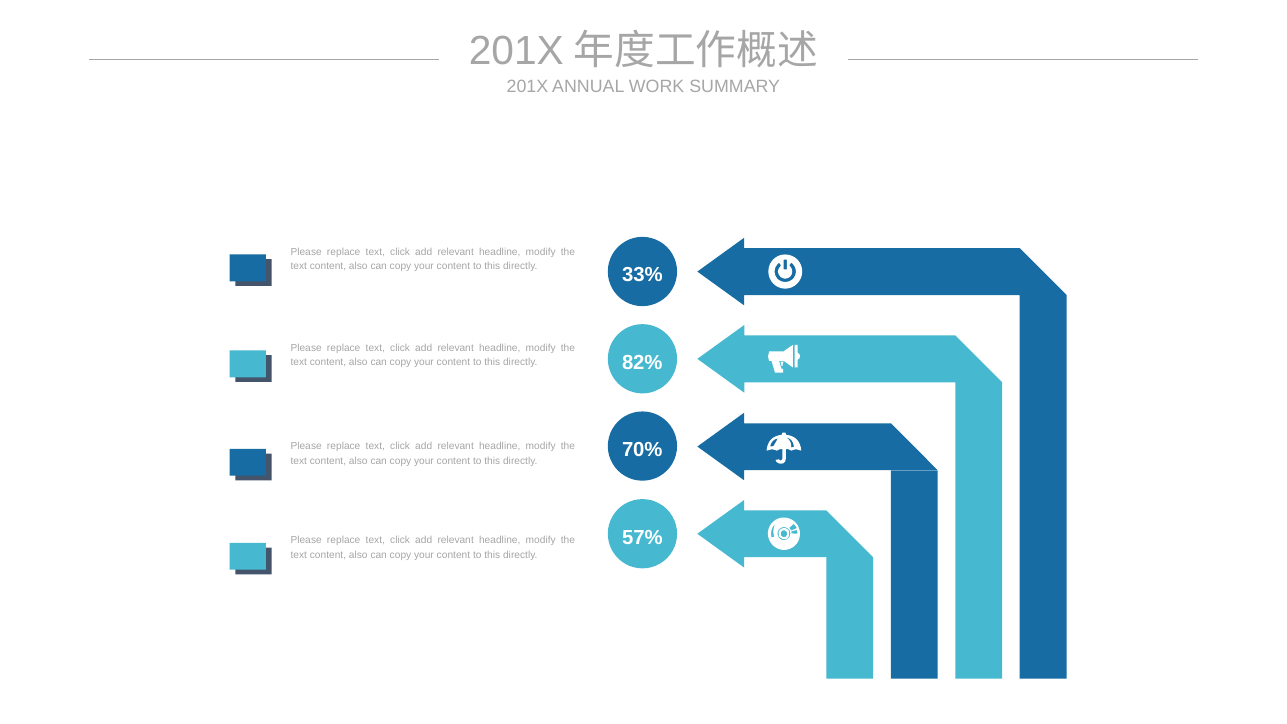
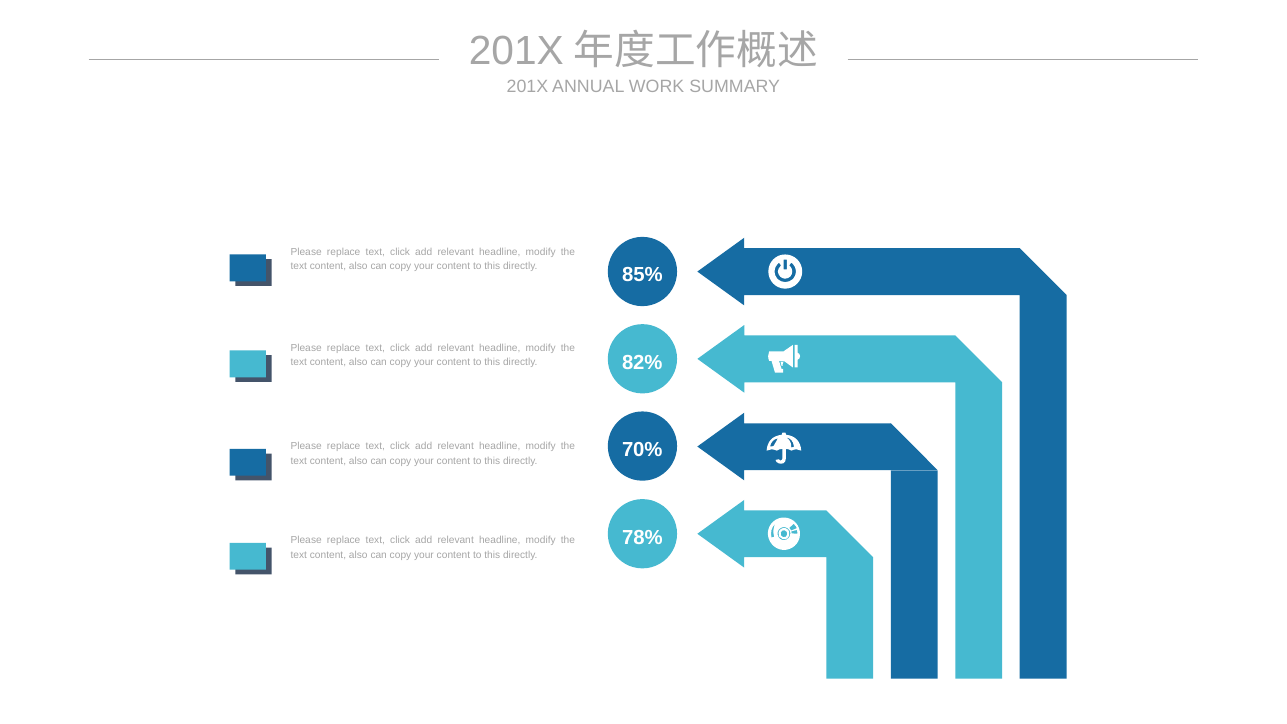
33%: 33% -> 85%
57%: 57% -> 78%
